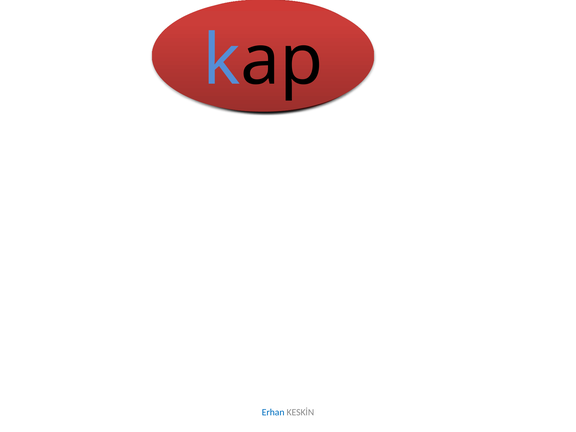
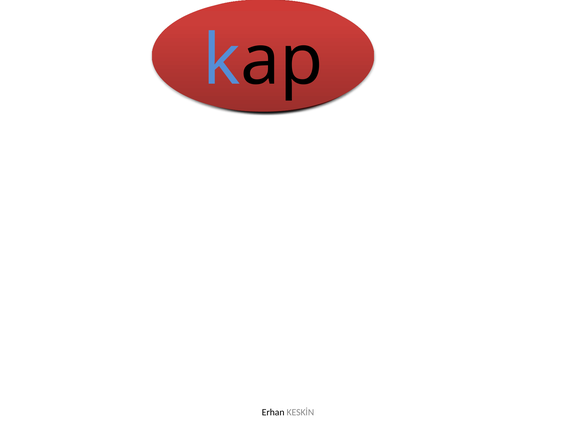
Erhan colour: blue -> black
